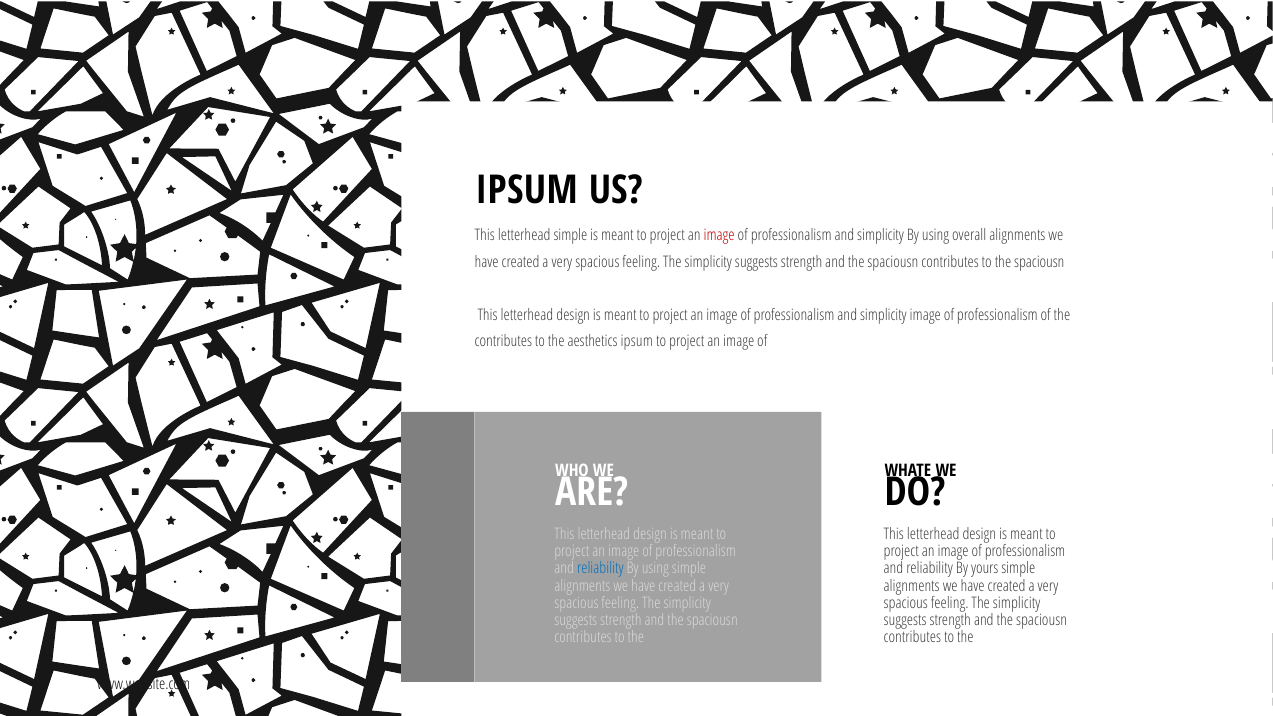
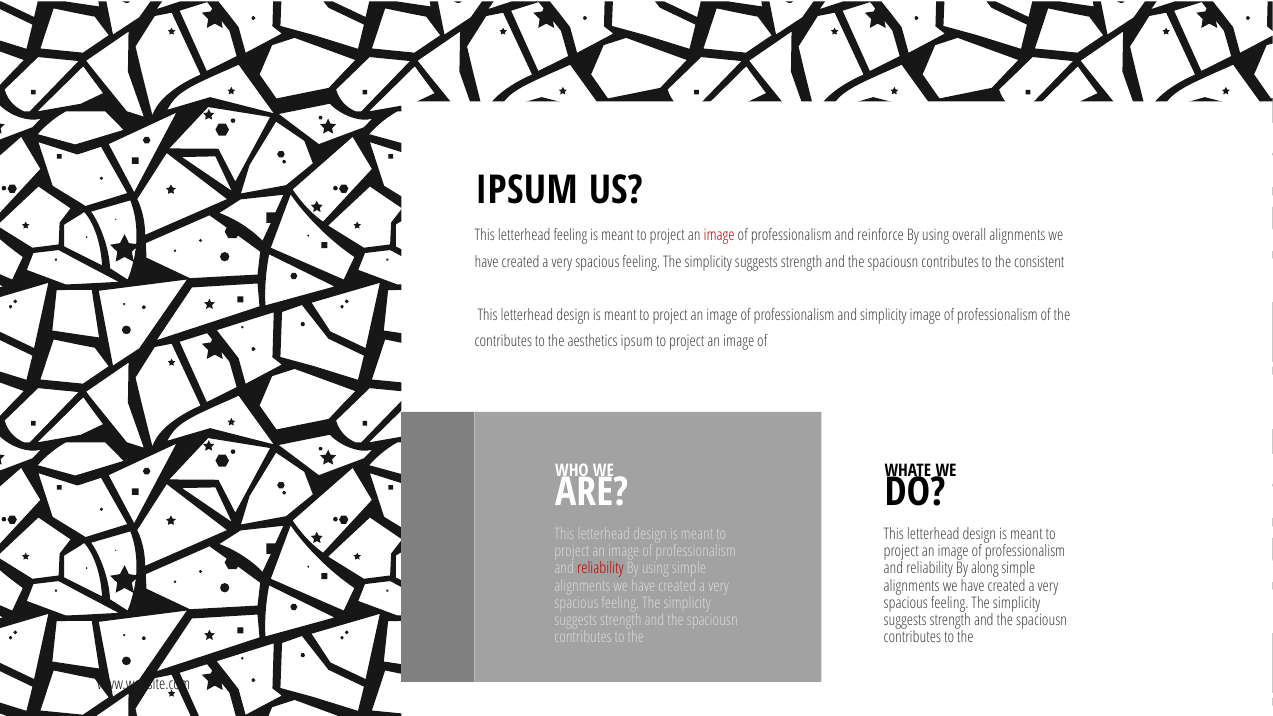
letterhead simple: simple -> feeling
simplicity at (881, 236): simplicity -> reinforce
to the spaciousn: spaciousn -> consistent
reliability at (600, 569) colour: blue -> red
yours: yours -> along
